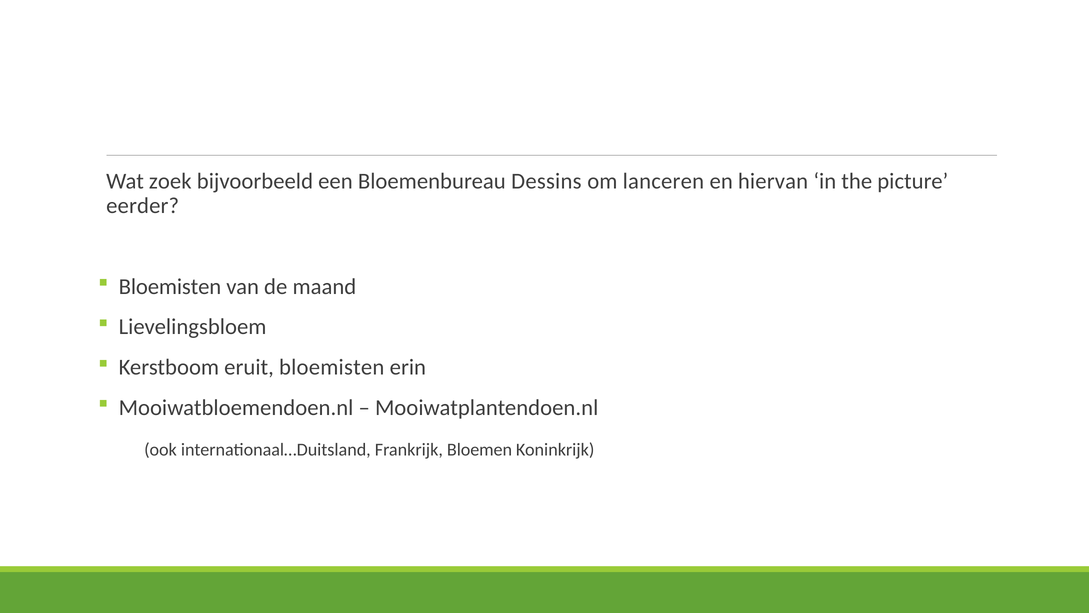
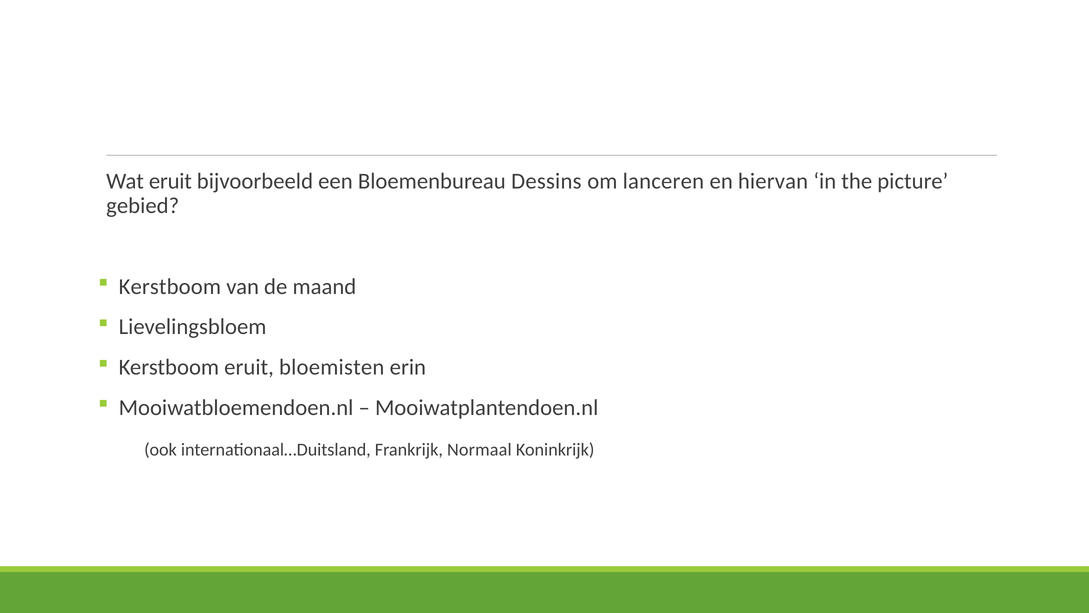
Wat zoek: zoek -> eruit
eerder: eerder -> gebied
Bloemisten at (170, 286): Bloemisten -> Kerstboom
Bloemen: Bloemen -> Normaal
